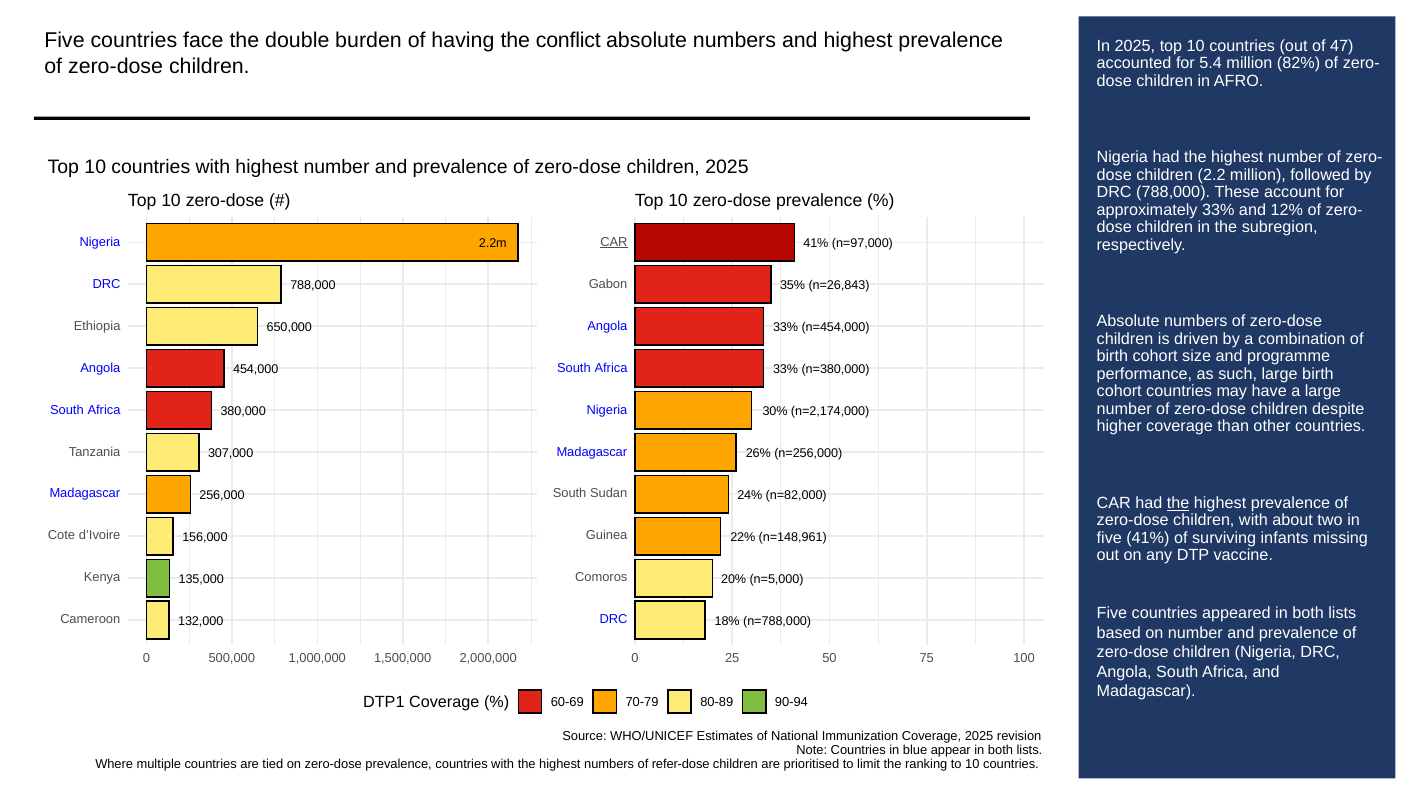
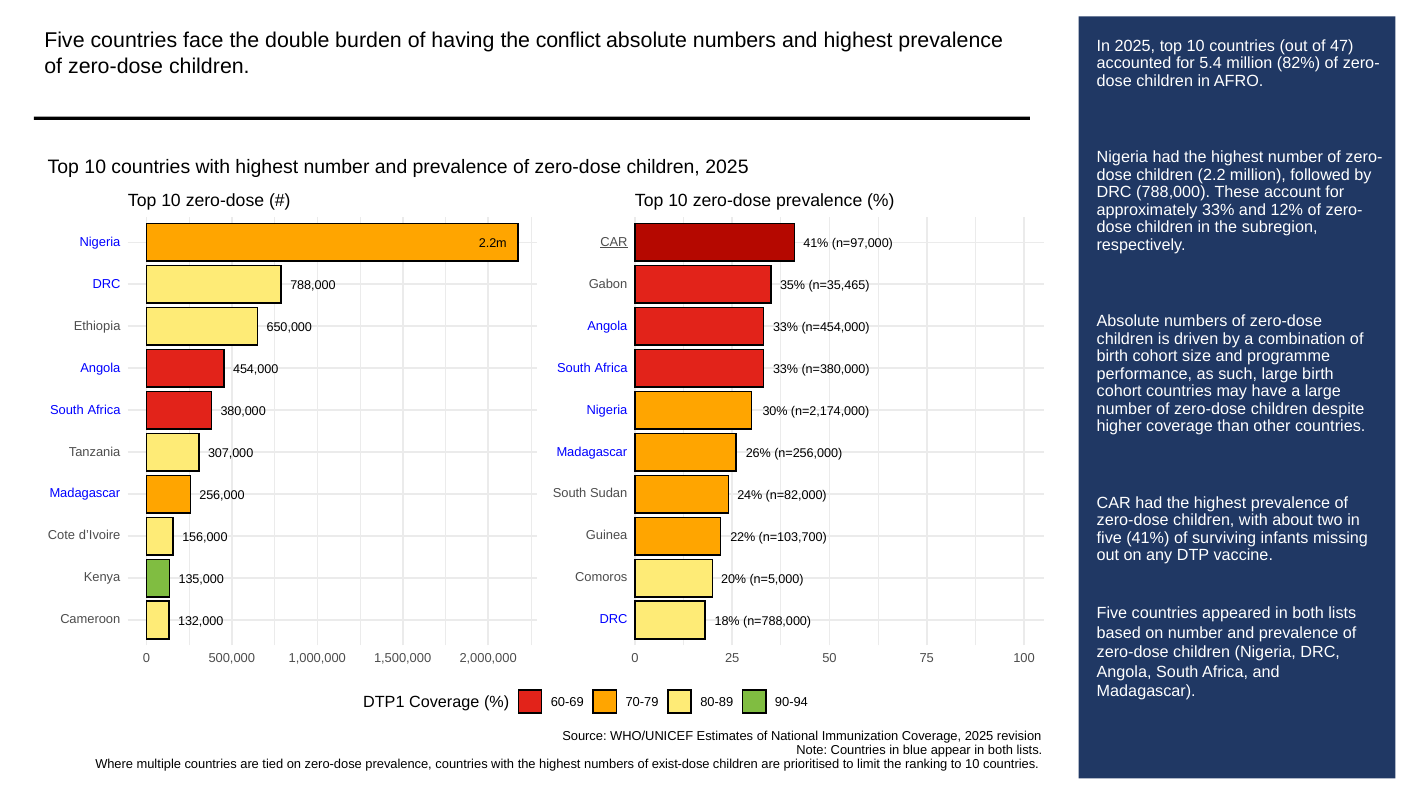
n=26,843: n=26,843 -> n=35,465
the at (1178, 503) underline: present -> none
n=148,961: n=148,961 -> n=103,700
refer-dose: refer-dose -> exist-dose
